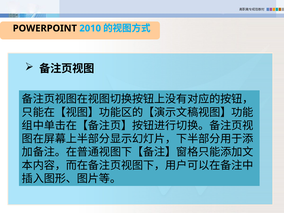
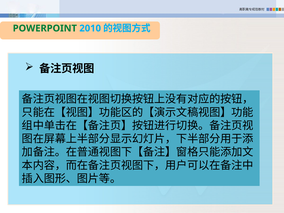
POWERPOINT colour: black -> green
